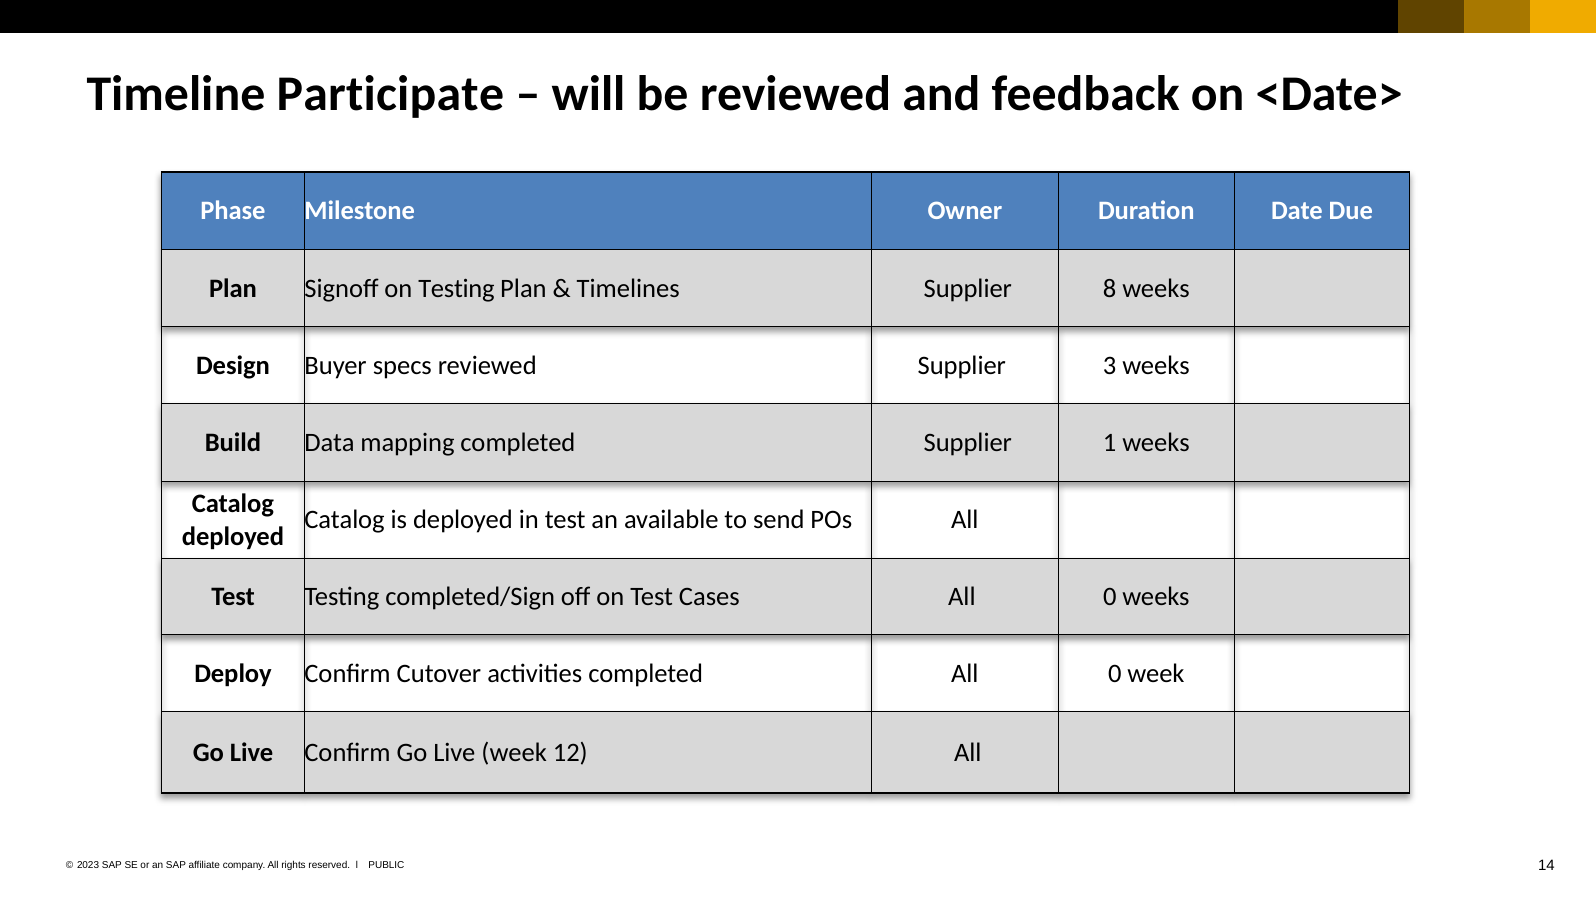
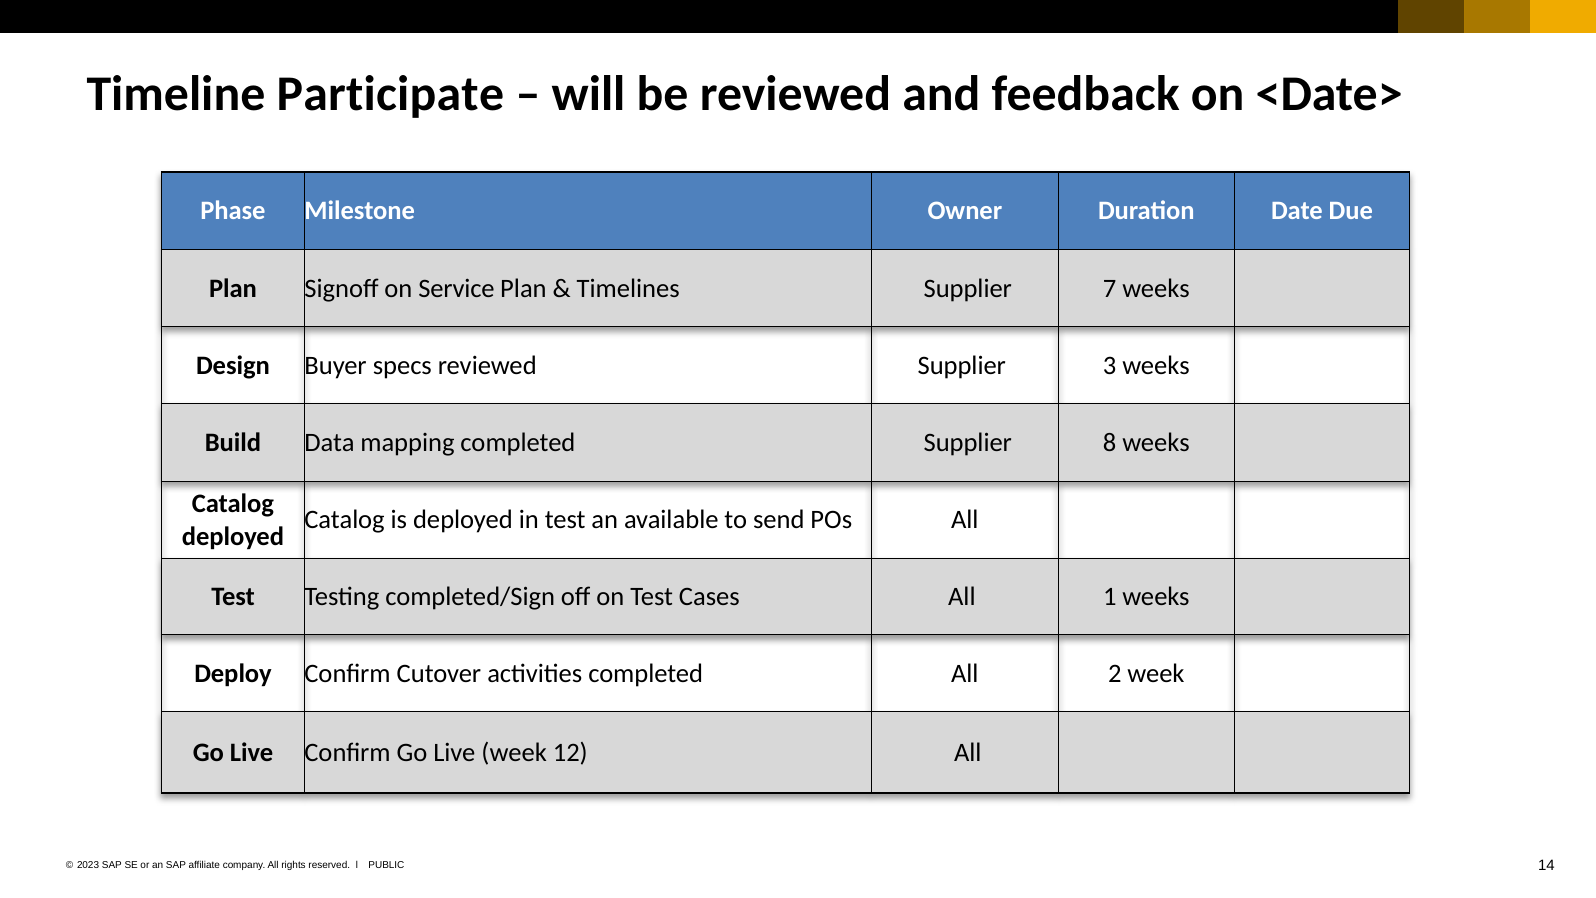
on Testing: Testing -> Service
8: 8 -> 7
1: 1 -> 8
Cases All 0: 0 -> 1
completed All 0: 0 -> 2
